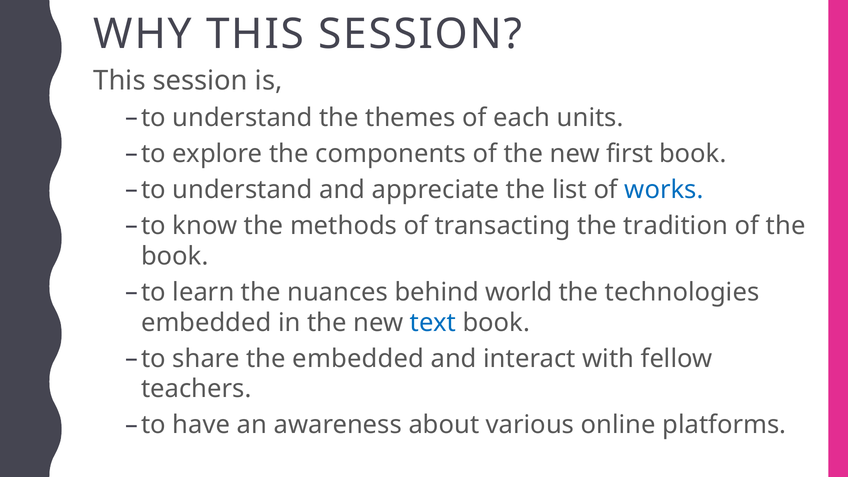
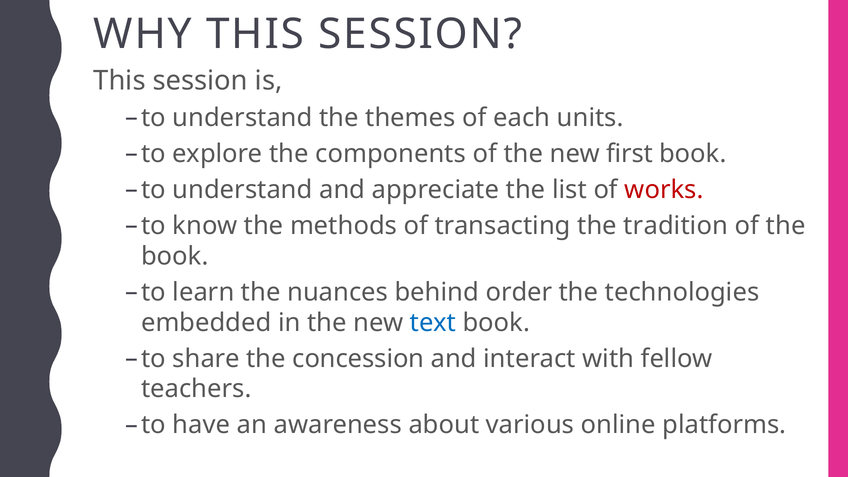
works colour: blue -> red
world: world -> order
the embedded: embedded -> concession
